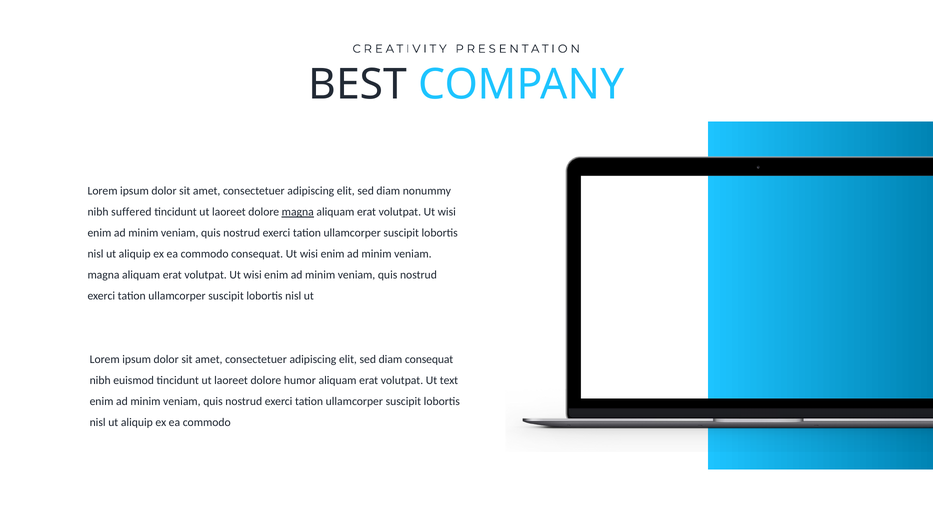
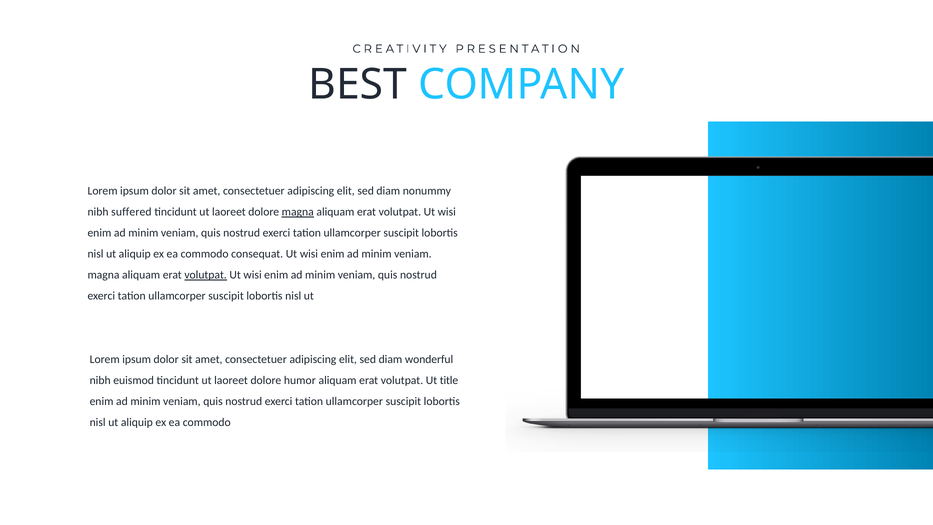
volutpat at (206, 275) underline: none -> present
diam consequat: consequat -> wonderful
text: text -> title
